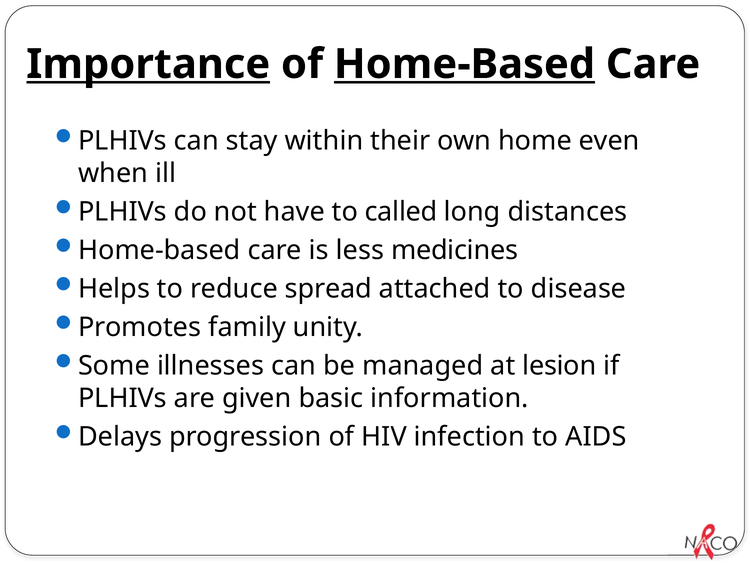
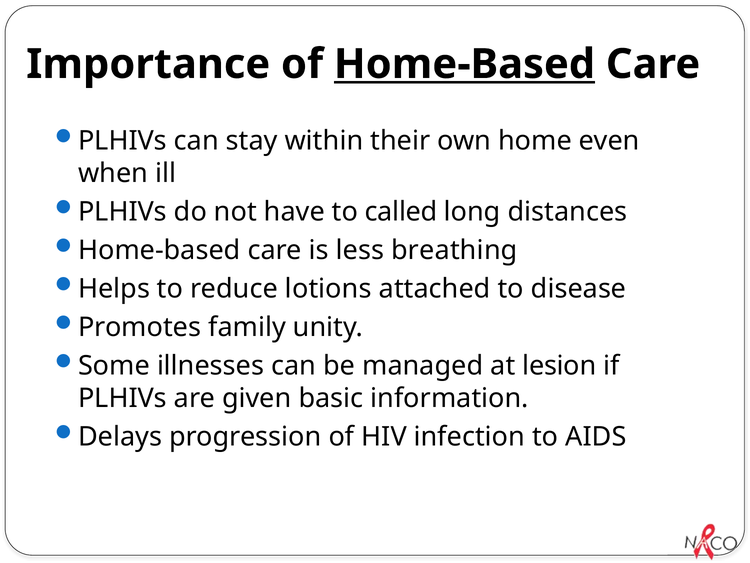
Importance underline: present -> none
medicines: medicines -> breathing
spread: spread -> lotions
